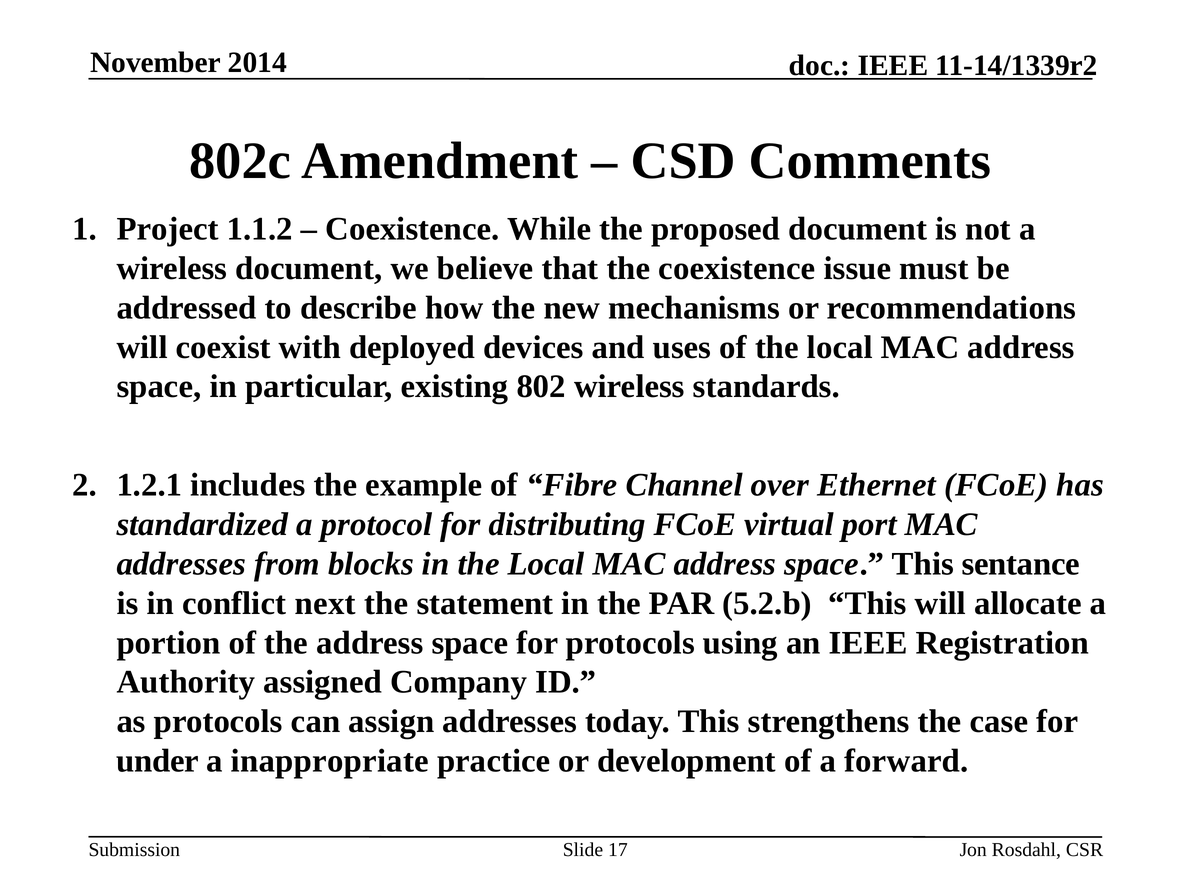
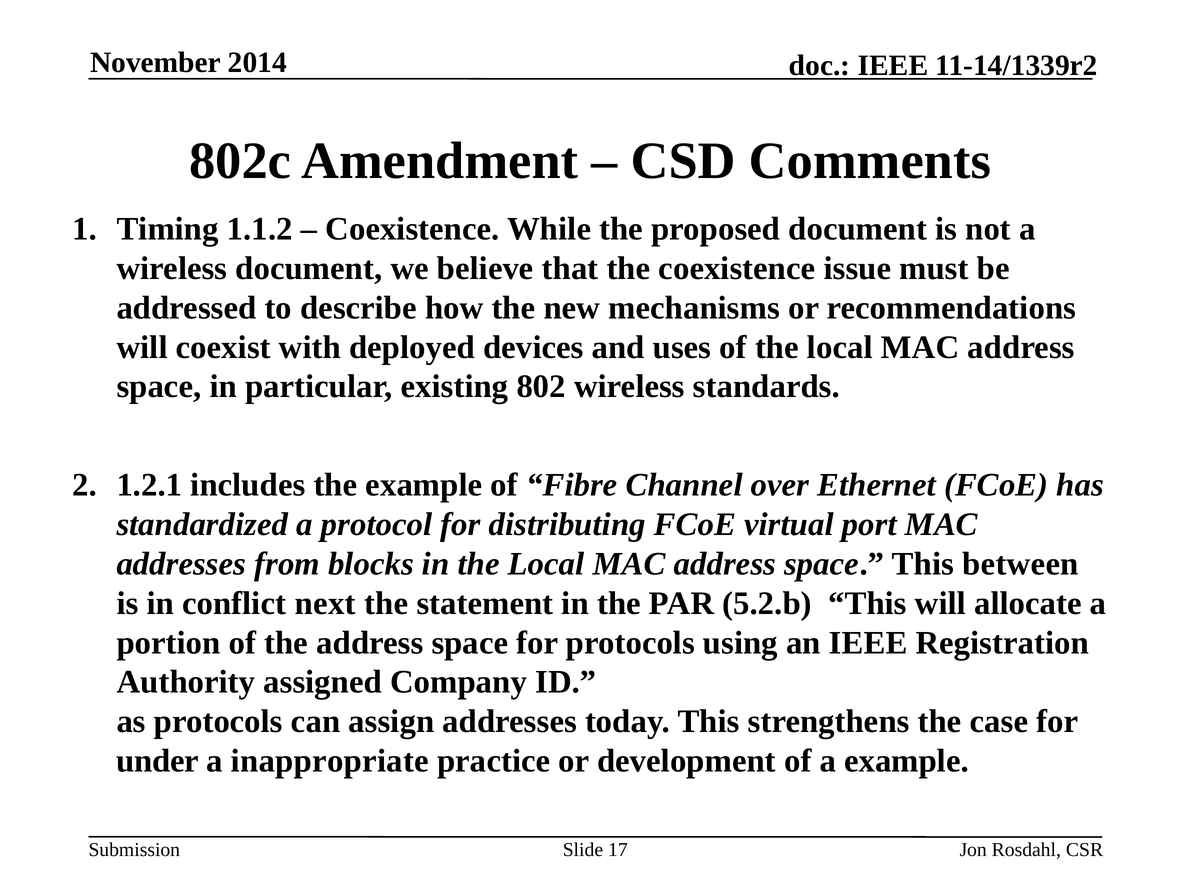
Project: Project -> Timing
sentance: sentance -> between
a forward: forward -> example
